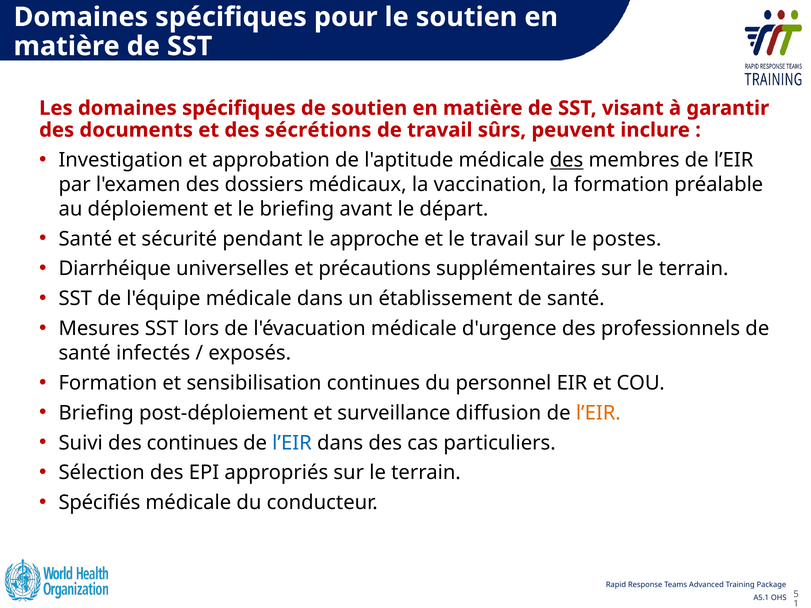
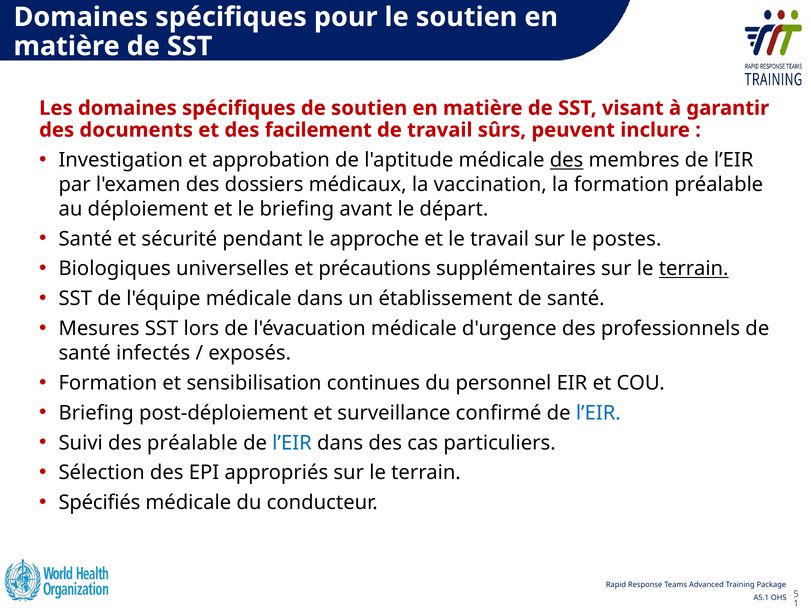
sécrétions: sécrétions -> facilement
Diarrhéique: Diarrhéique -> Biologiques
terrain at (694, 269) underline: none -> present
diffusion: diffusion -> confirmé
l’EIR at (598, 413) colour: orange -> blue
des continues: continues -> préalable
